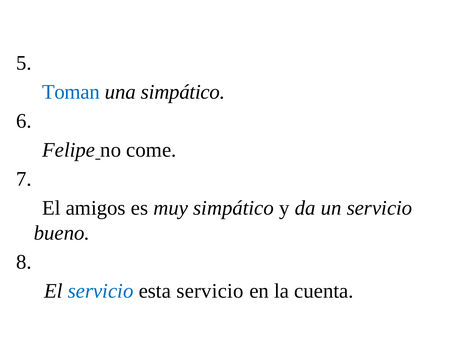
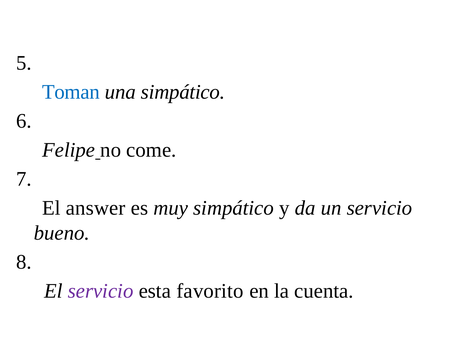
amigos: amigos -> answer
servicio at (101, 291) colour: blue -> purple
esta servicio: servicio -> favorito
